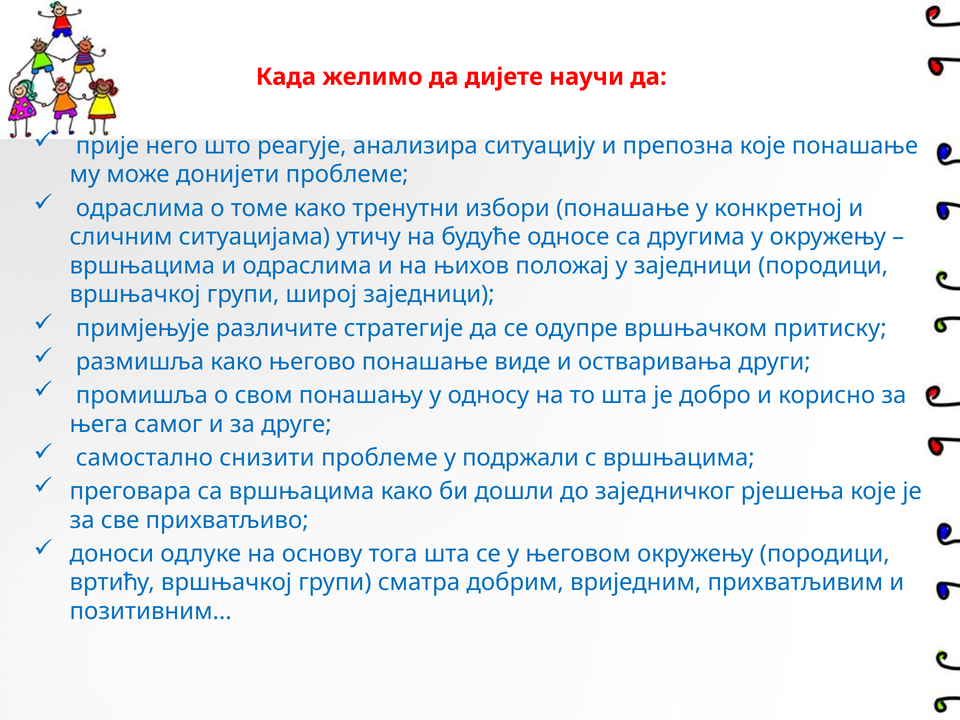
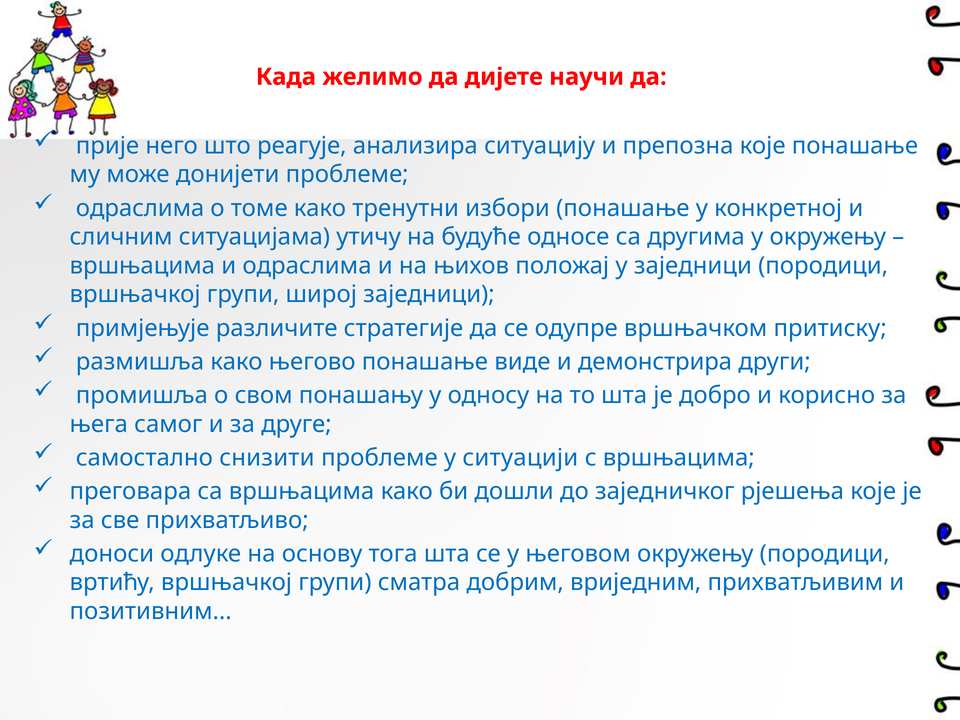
остваривања: остваривања -> демонстрира
подржали: подржали -> ситуацији
